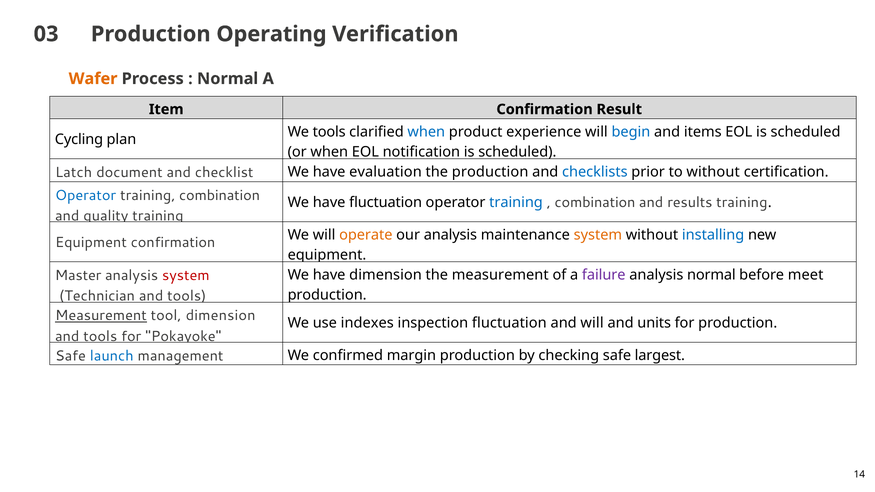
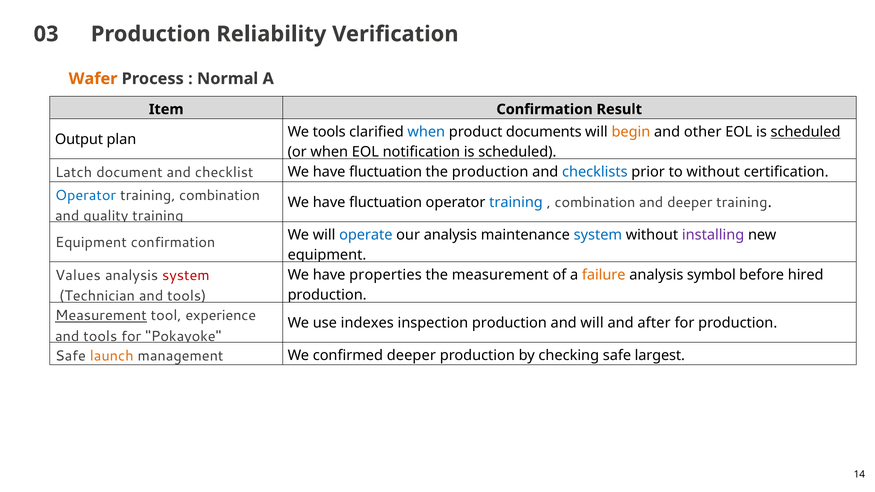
Operating: Operating -> Reliability
experience: experience -> documents
begin colour: blue -> orange
items: items -> other
scheduled at (806, 132) underline: none -> present
Cycling: Cycling -> Output
checklist We have evaluation: evaluation -> fluctuation
and results: results -> deeper
operate colour: orange -> blue
system at (598, 235) colour: orange -> blue
installing colour: blue -> purple
Master: Master -> Values
have dimension: dimension -> properties
failure colour: purple -> orange
analysis normal: normal -> symbol
meet: meet -> hired
tool dimension: dimension -> experience
inspection fluctuation: fluctuation -> production
units: units -> after
launch colour: blue -> orange
confirmed margin: margin -> deeper
